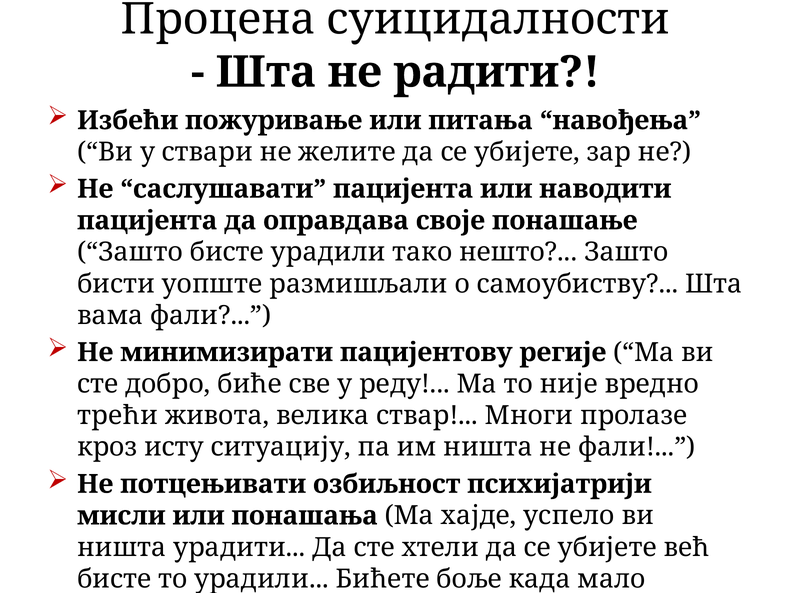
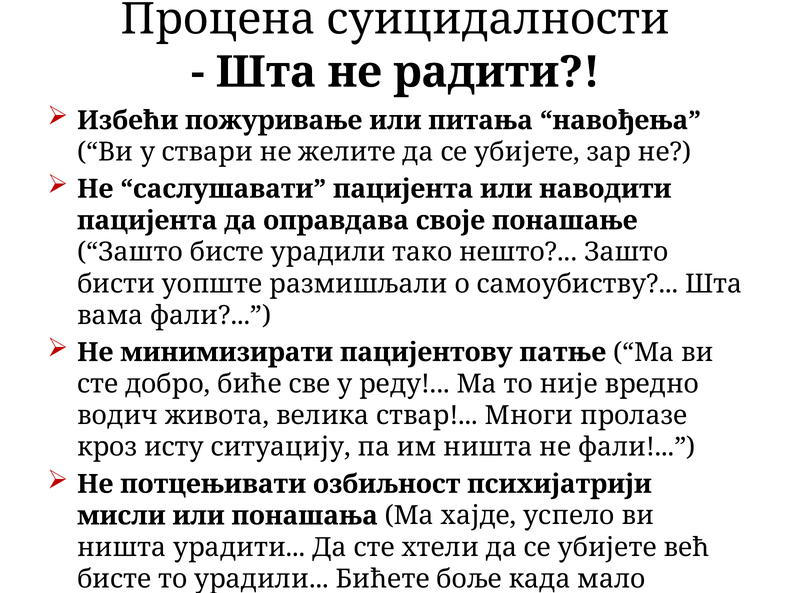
регије: регије -> патње
трећи: трећи -> водич
